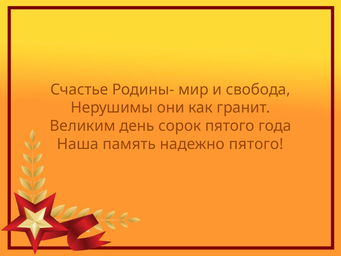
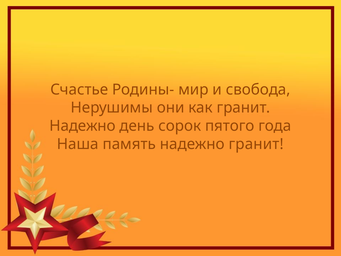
Великим at (82, 126): Великим -> Надежно
надежно пятого: пятого -> гранит
